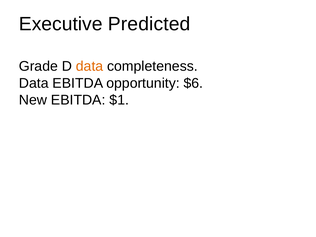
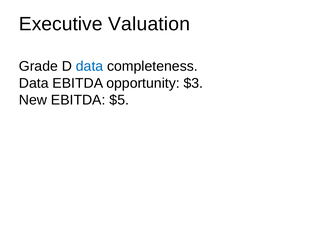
Predicted: Predicted -> Valuation
data at (90, 66) colour: orange -> blue
$6: $6 -> $3
$1: $1 -> $5
